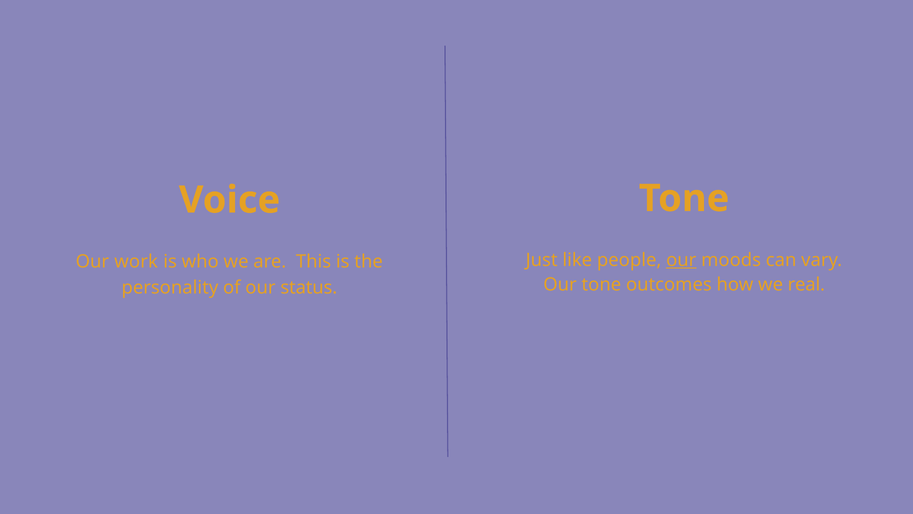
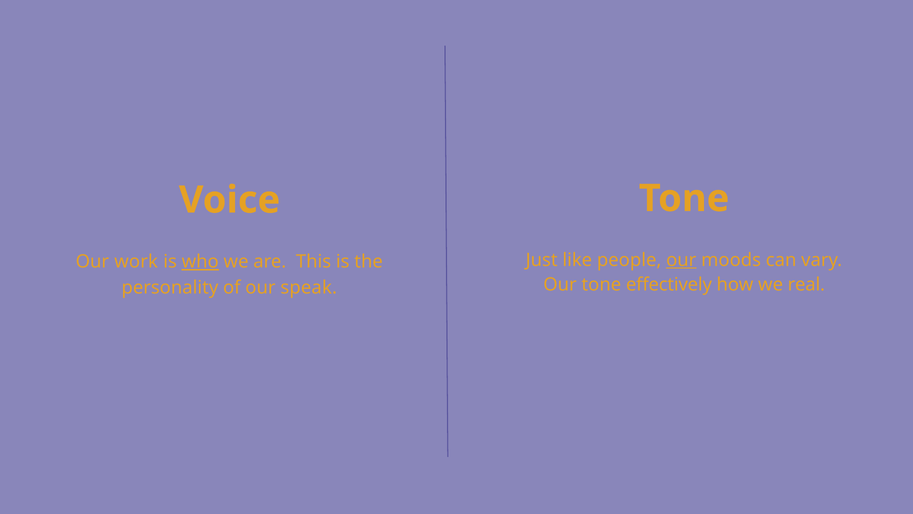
who underline: none -> present
outcomes: outcomes -> effectively
status: status -> speak
